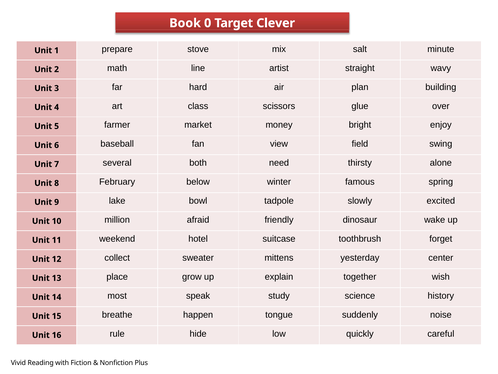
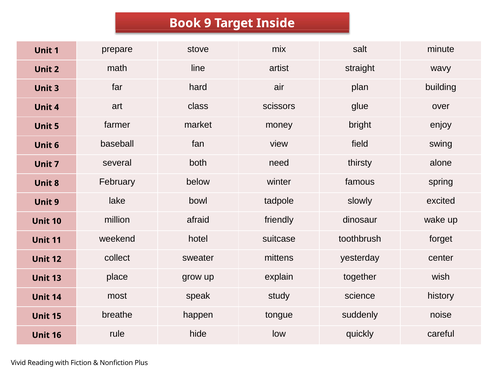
Book 0: 0 -> 9
Clever: Clever -> Inside
